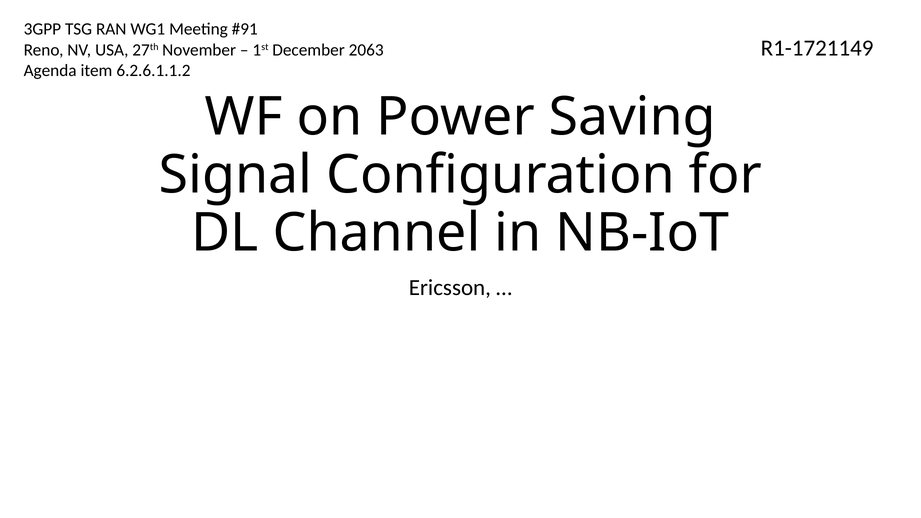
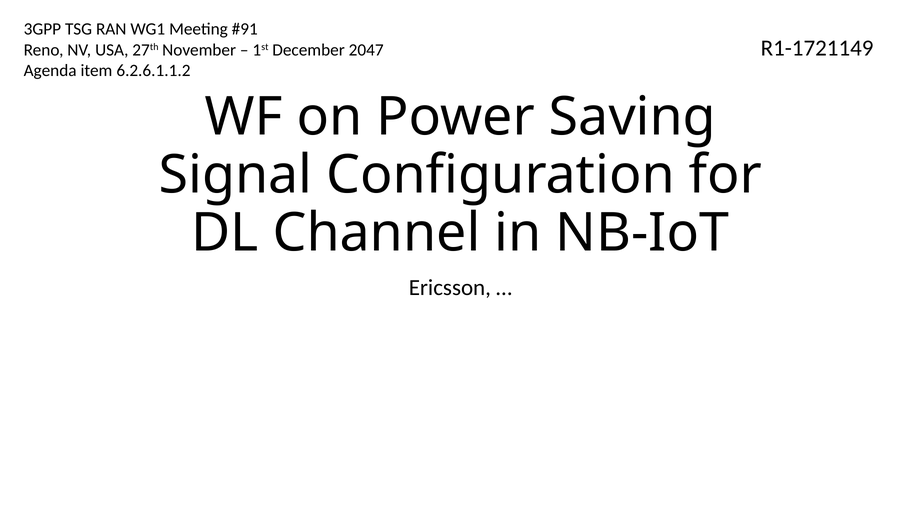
2063: 2063 -> 2047
